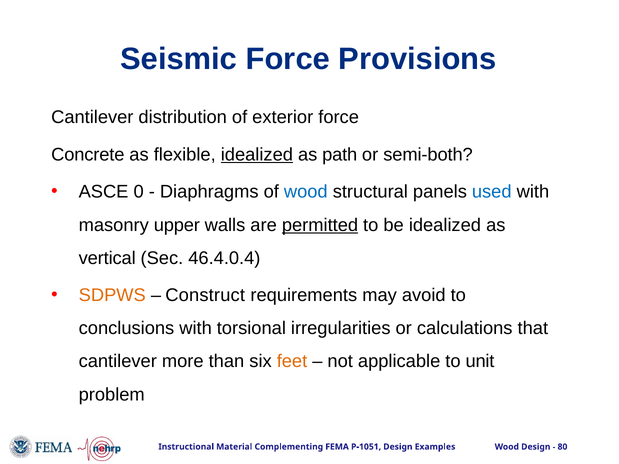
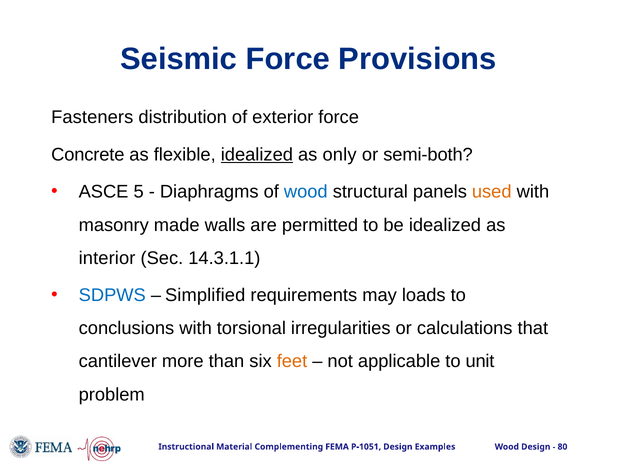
Cantilever at (92, 117): Cantilever -> Fasteners
path: path -> only
0: 0 -> 5
used colour: blue -> orange
upper: upper -> made
permitted underline: present -> none
vertical: vertical -> interior
46.4.0.4: 46.4.0.4 -> 14.3.1.1
SDPWS colour: orange -> blue
Construct: Construct -> Simplified
avoid: avoid -> loads
